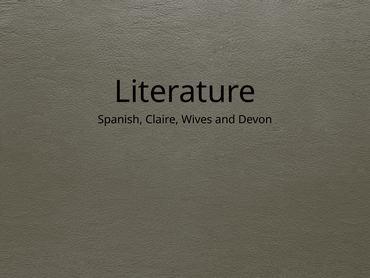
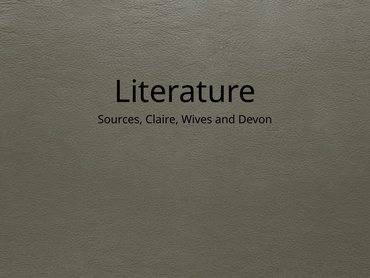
Spanish: Spanish -> Sources
